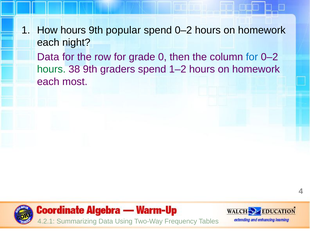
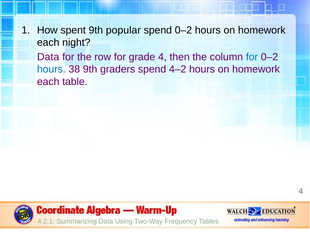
How hours: hours -> spent
grade 0: 0 -> 4
hours at (51, 69) colour: green -> blue
1–2: 1–2 -> 4–2
most: most -> table
